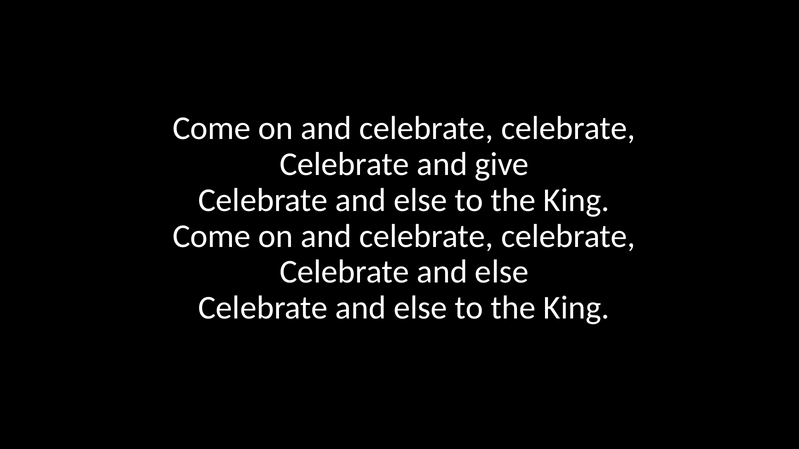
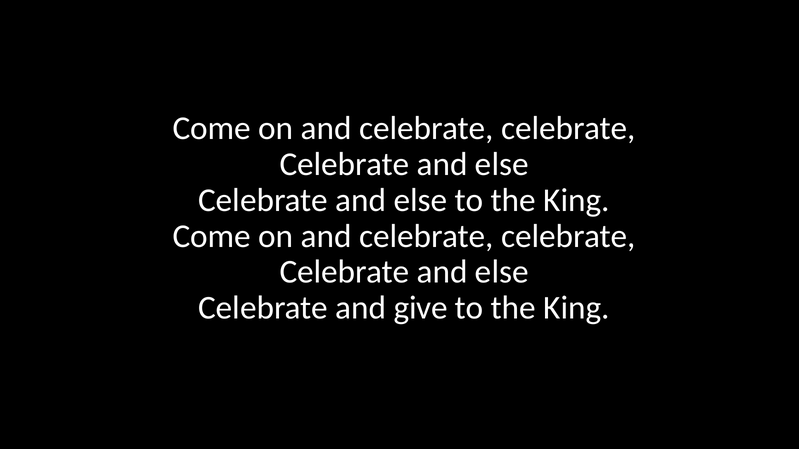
give at (502, 164): give -> else
else at (421, 308): else -> give
